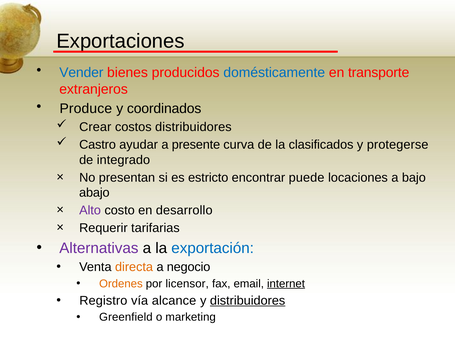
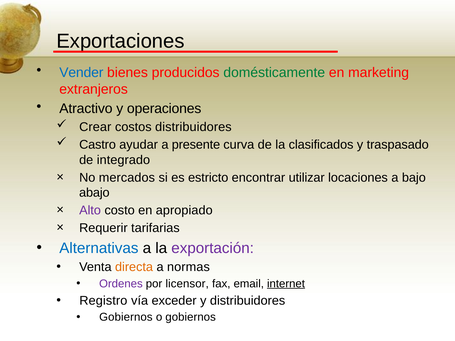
domésticamente colour: blue -> green
transporte: transporte -> marketing
Produce: Produce -> Atractivo
coordinados: coordinados -> operaciones
protegerse: protegerse -> traspasado
presentan: presentan -> mercados
puede: puede -> utilizar
desarrollo: desarrollo -> apropiado
Alternativas colour: purple -> blue
exportación colour: blue -> purple
negocio: negocio -> normas
Ordenes colour: orange -> purple
alcance: alcance -> exceder
distribuidores at (248, 301) underline: present -> none
Greenfield at (126, 317): Greenfield -> Gobiernos
o marketing: marketing -> gobiernos
